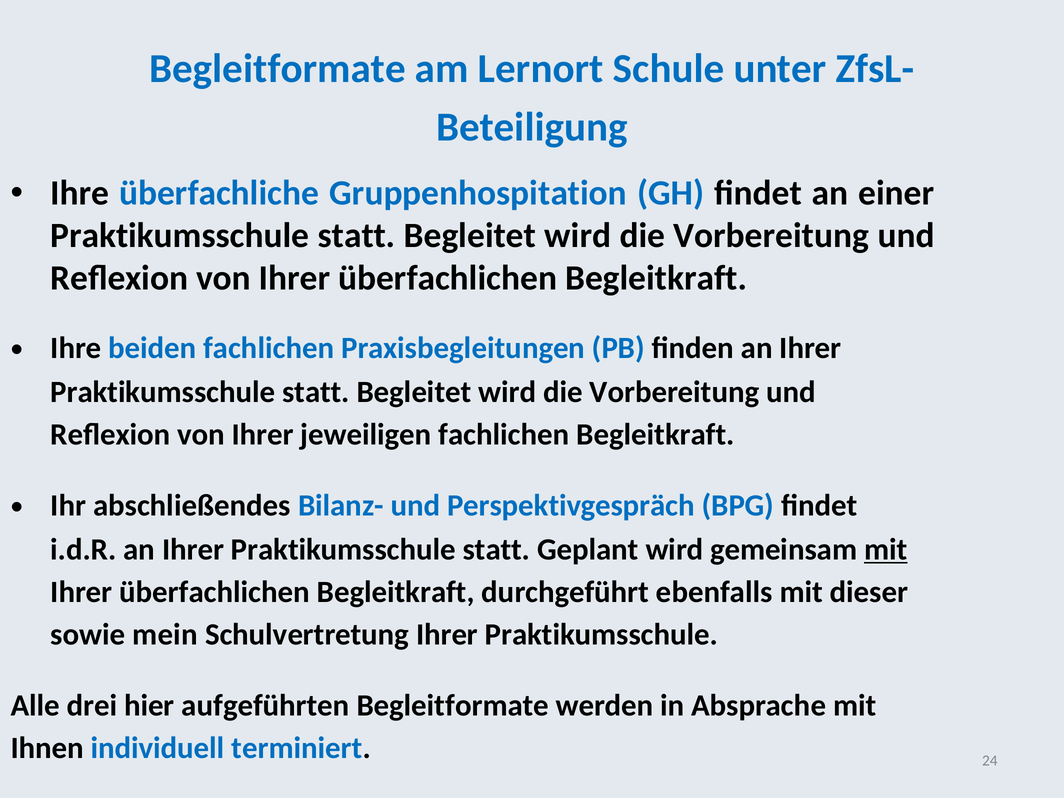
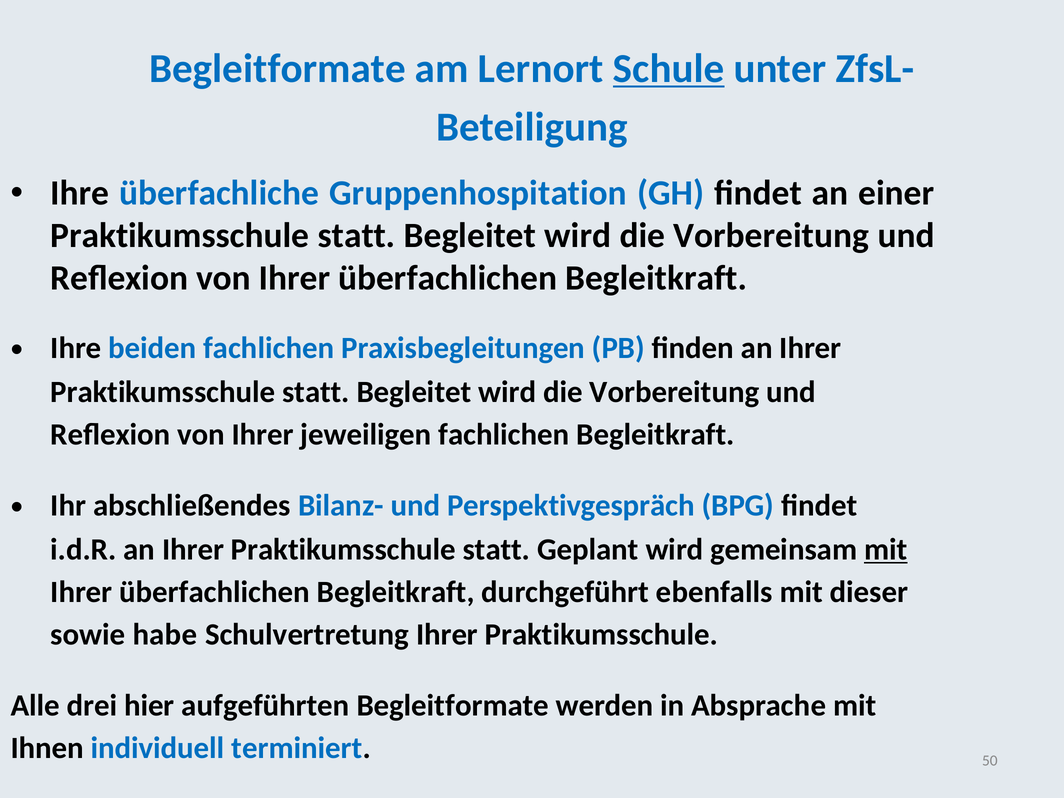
Schule underline: none -> present
mein: mein -> habe
24: 24 -> 50
